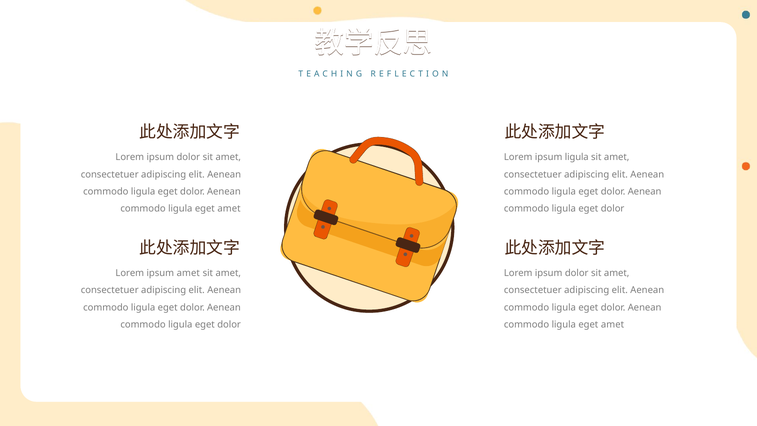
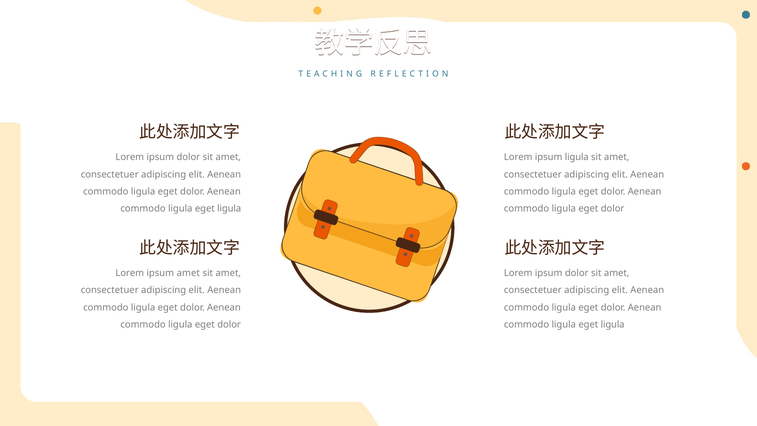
amet at (229, 209): amet -> ligula
amet at (613, 324): amet -> ligula
